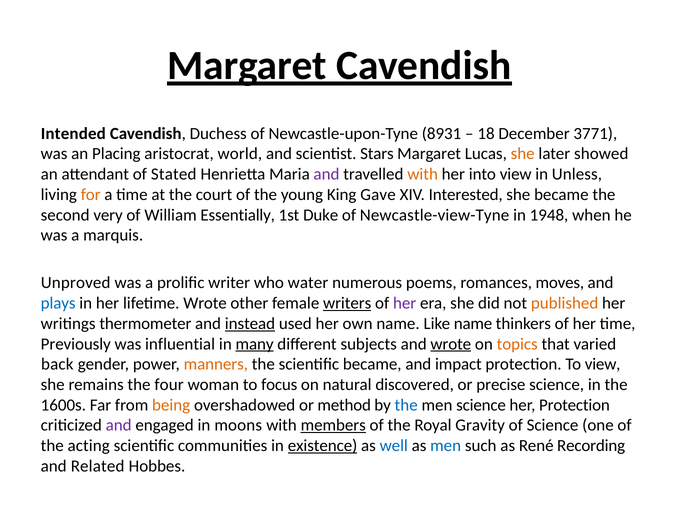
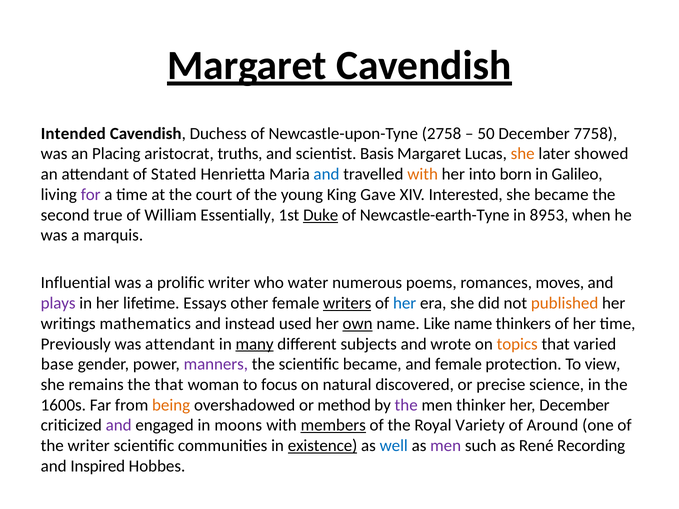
8931: 8931 -> 2758
18: 18 -> 50
3771: 3771 -> 7758
world: world -> truths
Stars: Stars -> Basis
and at (326, 174) colour: purple -> blue
into view: view -> born
Unless: Unless -> Galileo
for colour: orange -> purple
very: very -> true
Duke underline: none -> present
Newcastle-view-Tyne: Newcastle-view-Tyne -> Newcastle-earth-Tyne
1948: 1948 -> 8953
Unproved: Unproved -> Influential
plays colour: blue -> purple
lifetime Wrote: Wrote -> Essays
her at (405, 303) colour: purple -> blue
thermometer: thermometer -> mathematics
instead underline: present -> none
own underline: none -> present
was influential: influential -> attendant
wrote at (451, 344) underline: present -> none
back: back -> base
manners colour: orange -> purple
and impact: impact -> female
the four: four -> that
the at (406, 405) colour: blue -> purple
men science: science -> thinker
her Protection: Protection -> December
Gravity: Gravity -> Variety
of Science: Science -> Around
the acting: acting -> writer
men at (446, 446) colour: blue -> purple
Related: Related -> Inspired
